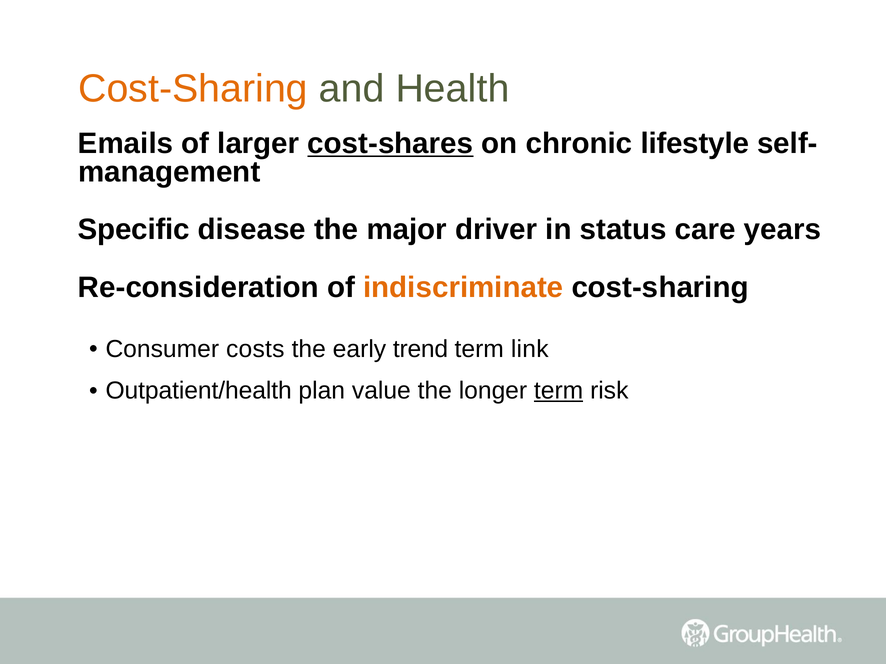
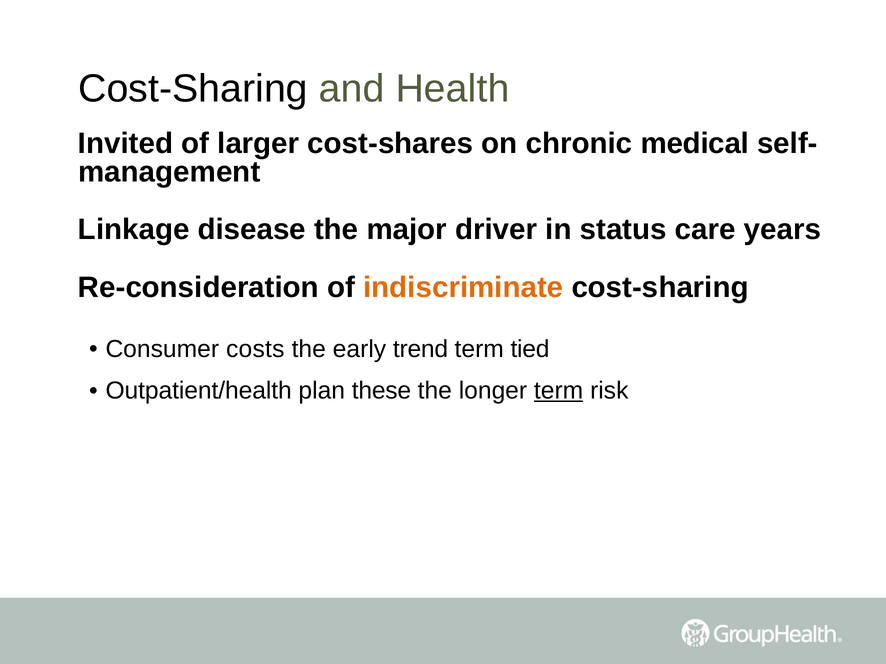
Cost-Sharing at (193, 89) colour: orange -> black
Emails: Emails -> Invited
cost-shares underline: present -> none
lifestyle: lifestyle -> medical
Specific: Specific -> Linkage
link: link -> tied
value: value -> these
